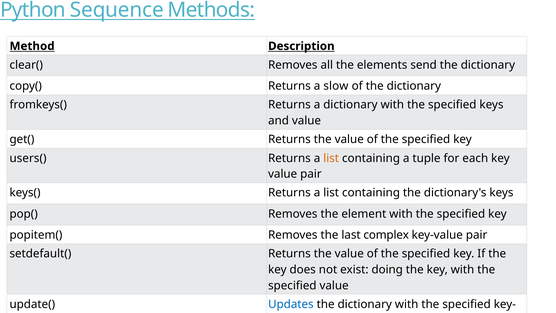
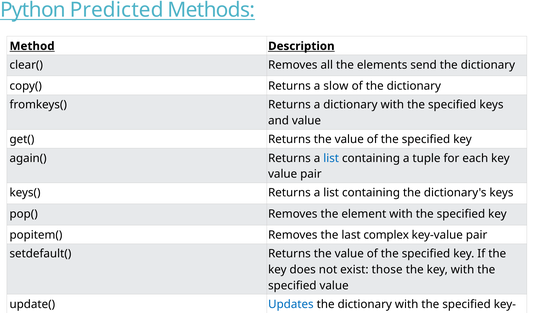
Sequence: Sequence -> Predicted
users(: users( -> again(
list at (331, 158) colour: orange -> blue
doing: doing -> those
